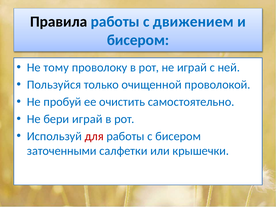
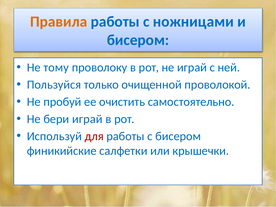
Правила colour: black -> orange
движением: движением -> ножницами
заточенными: заточенными -> финикийские
